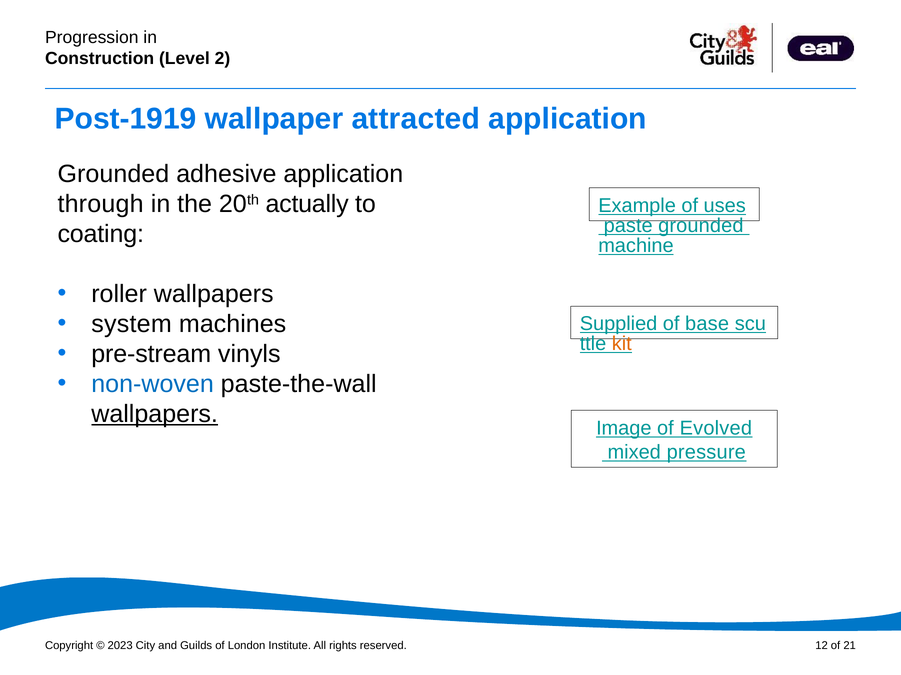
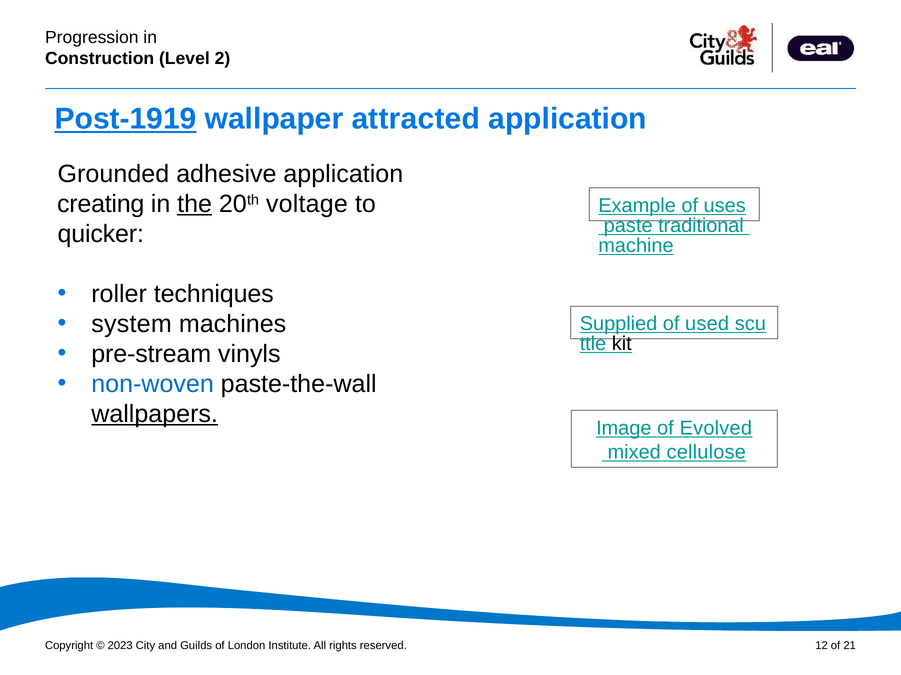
Post-1919 underline: none -> present
through: through -> creating
the underline: none -> present
actually: actually -> voltage
paste grounded: grounded -> traditional
coating: coating -> quicker
roller wallpapers: wallpapers -> techniques
base: base -> used
kit colour: orange -> black
pressure: pressure -> cellulose
